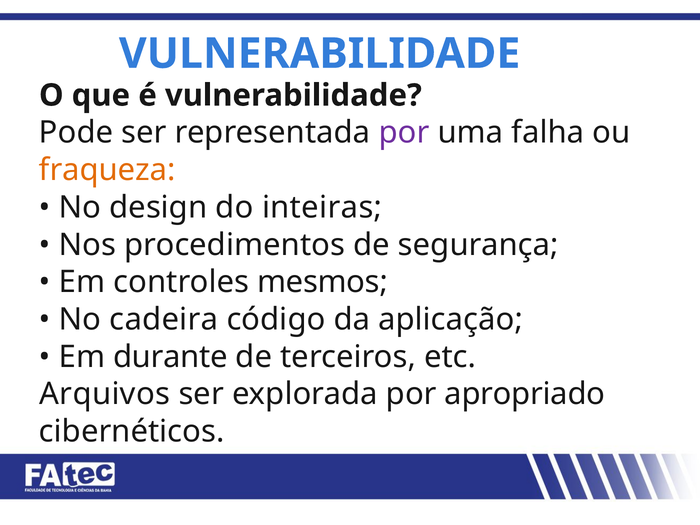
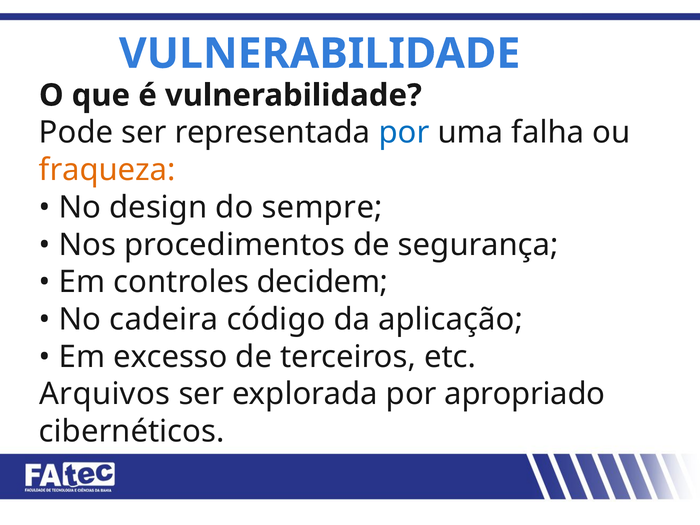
por at (404, 133) colour: purple -> blue
inteiras: inteiras -> sempre
mesmos: mesmos -> decidem
durante: durante -> excesso
